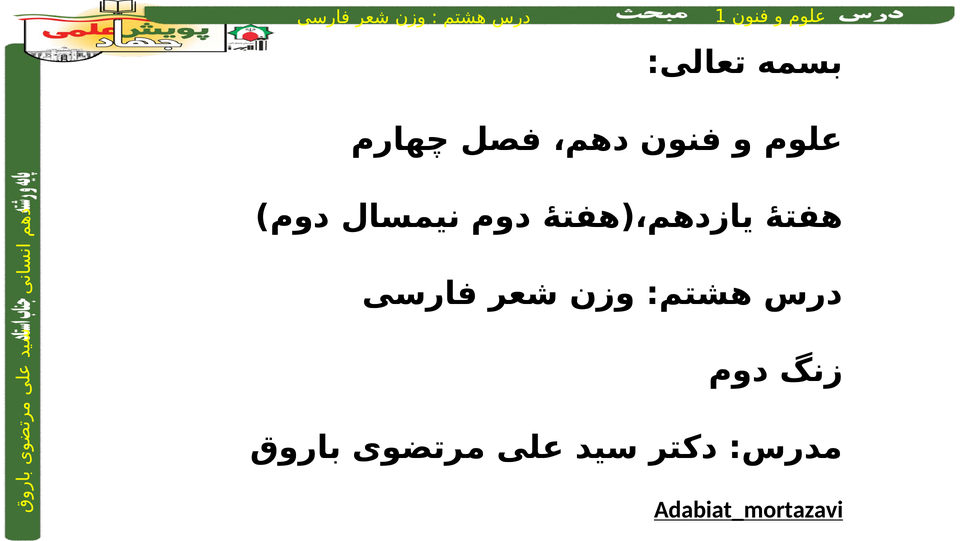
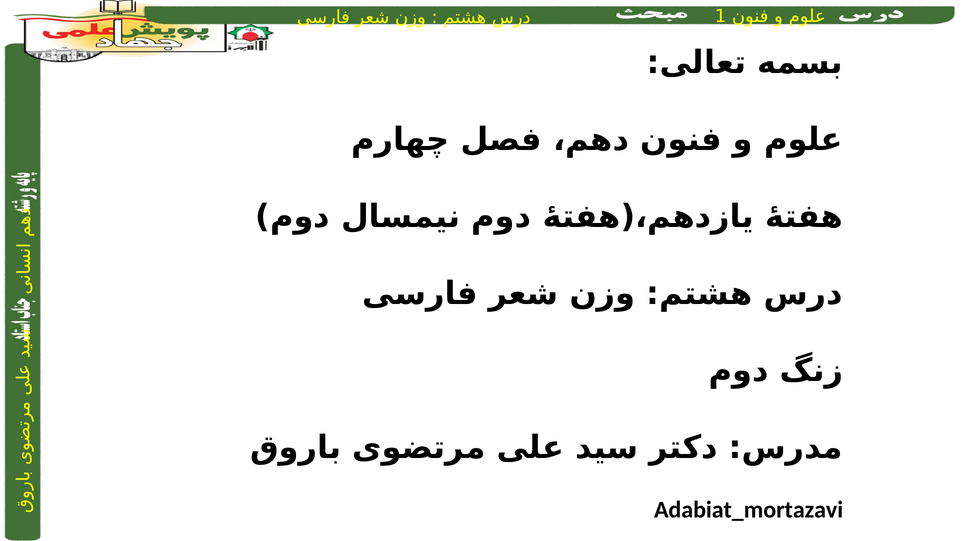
Adabiat_mortazavi underline: present -> none
